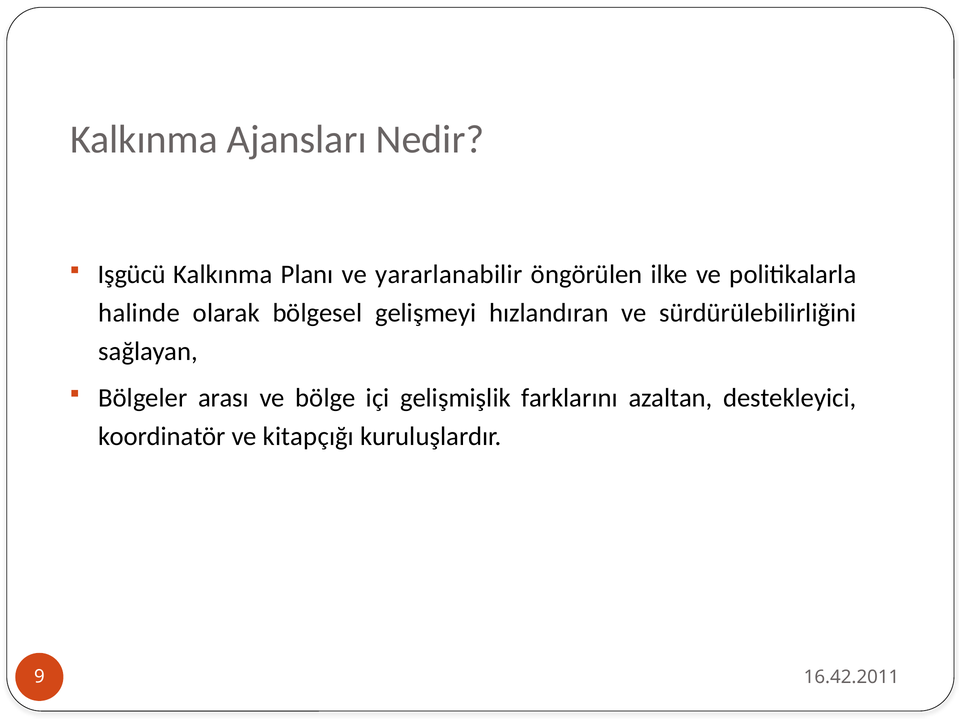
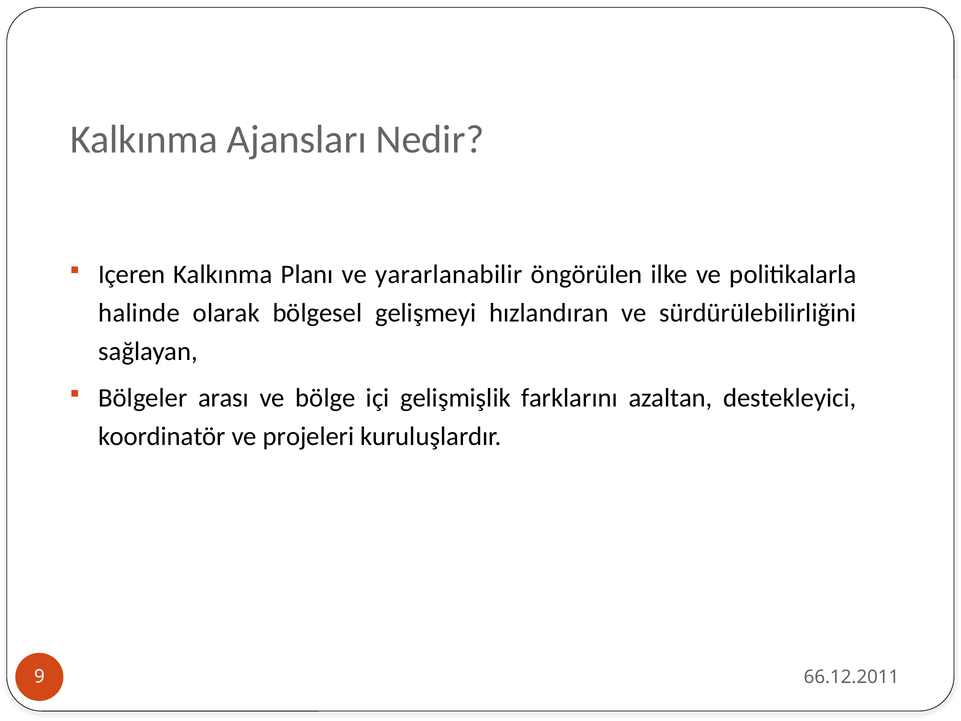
Işgücü: Işgücü -> Içeren
kitapçığı: kitapçığı -> projeleri
16.42.2011: 16.42.2011 -> 66.12.2011
